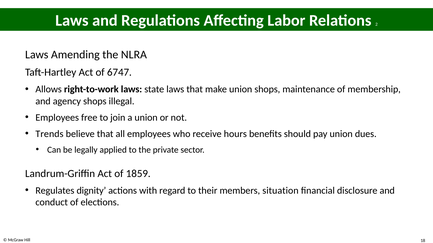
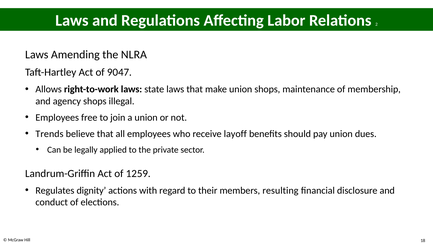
67: 67 -> 90
hours: hours -> layoff
of 18: 18 -> 12
situation: situation -> resulting
